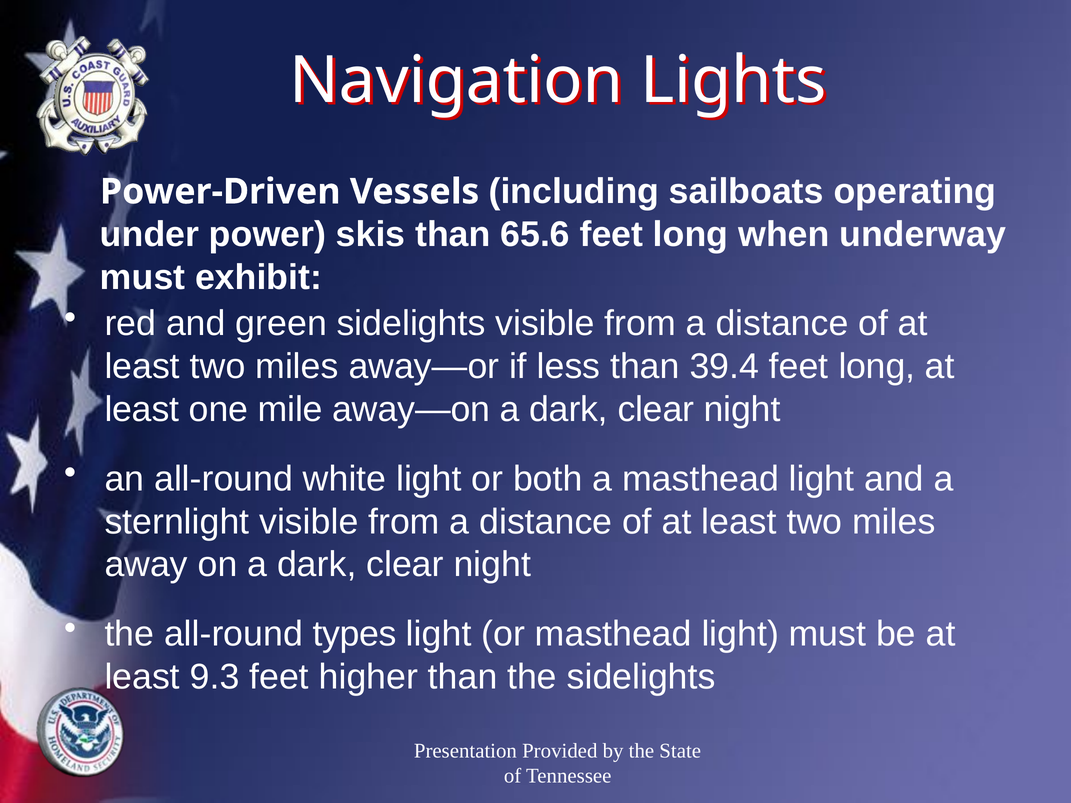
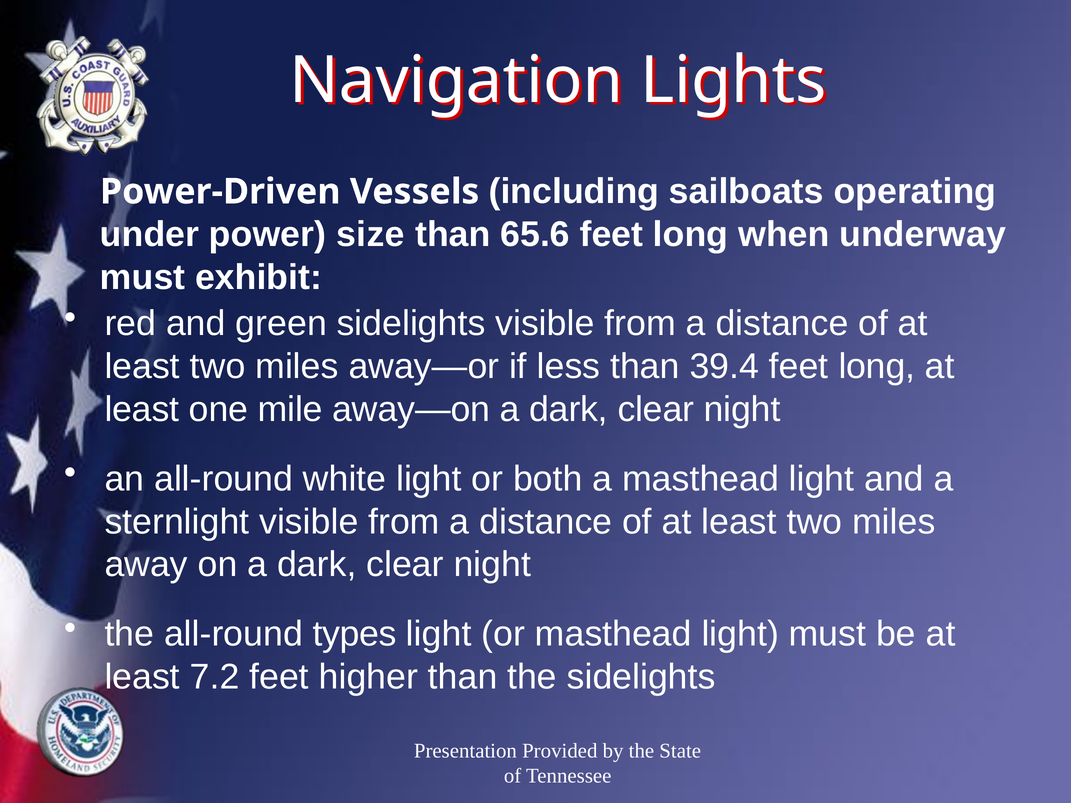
skis: skis -> size
9.3: 9.3 -> 7.2
